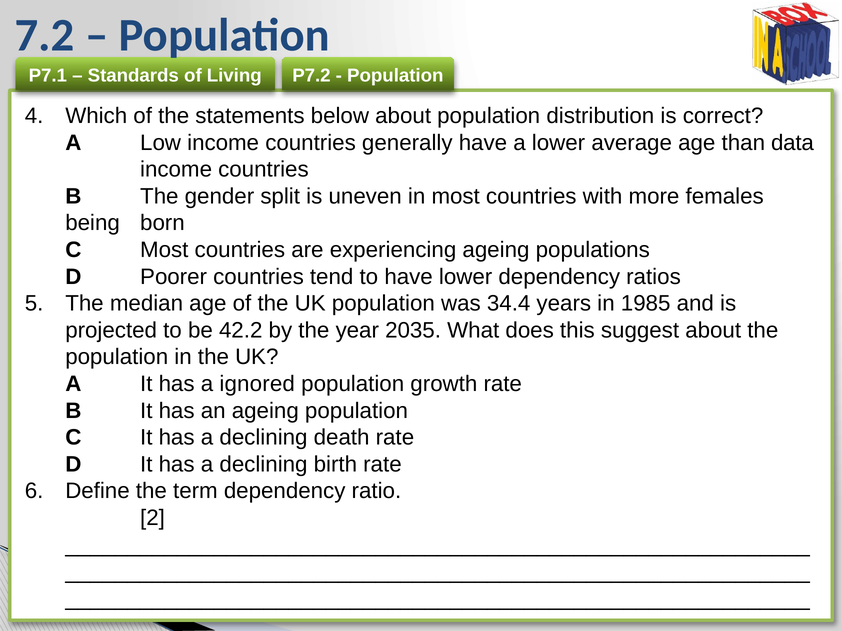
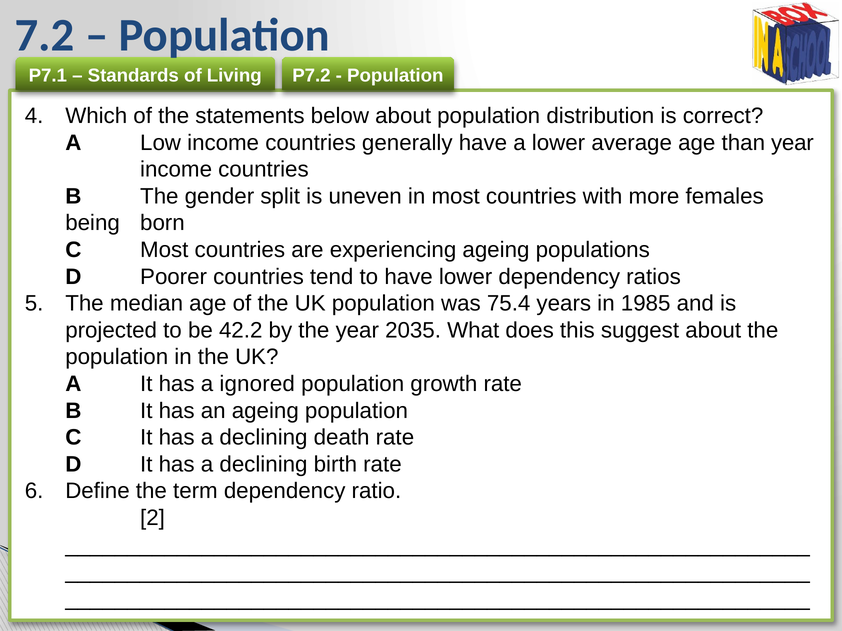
than data: data -> year
34.4: 34.4 -> 75.4
